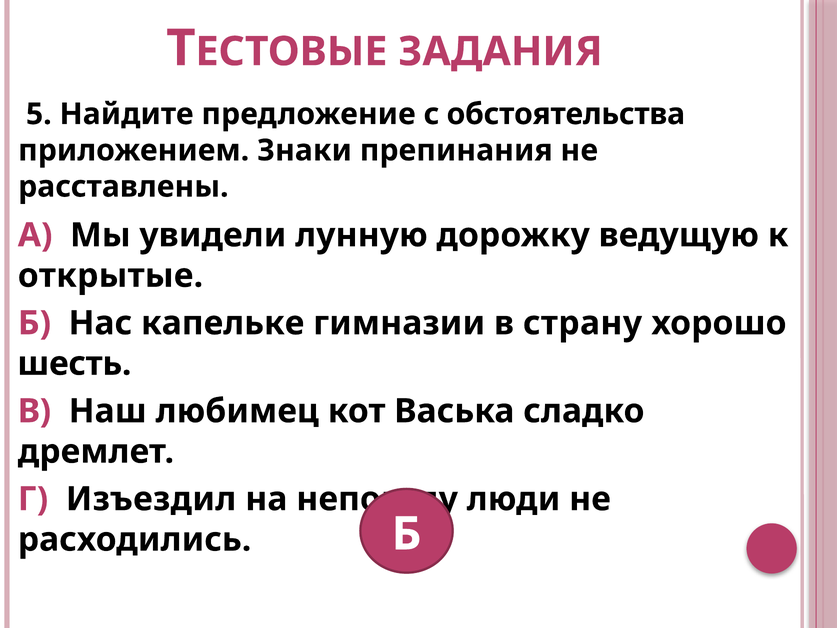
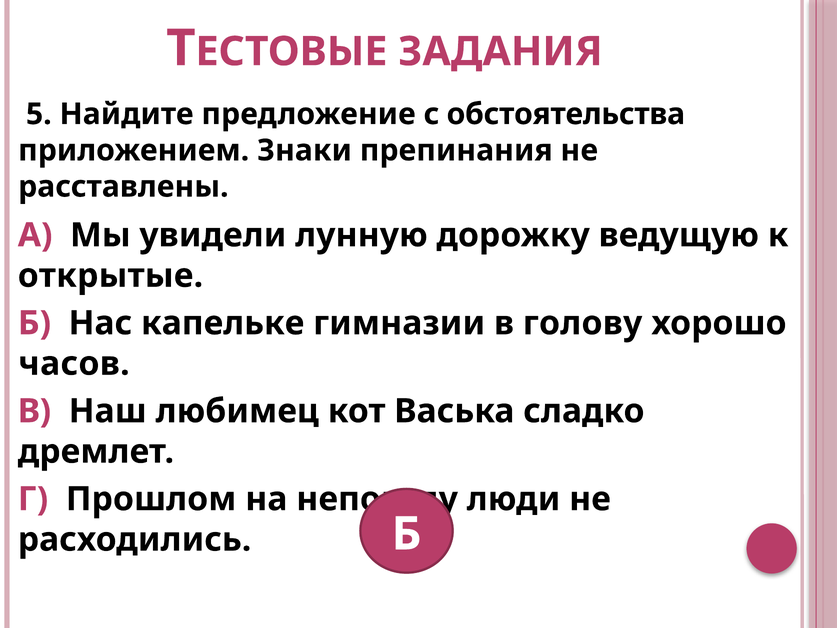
страну: страну -> голову
шесть: шесть -> часов
Изъездил: Изъездил -> Прошлом
